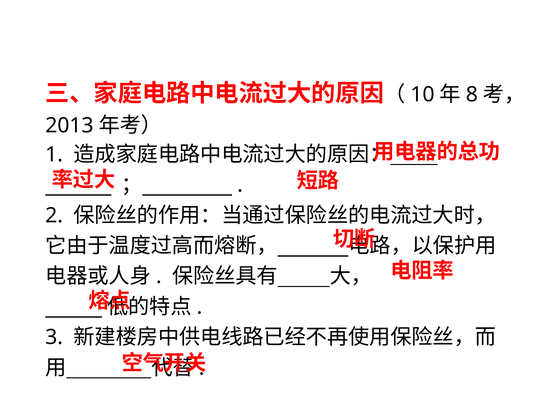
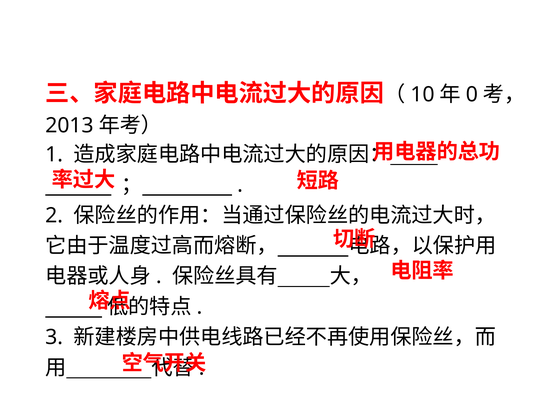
8: 8 -> 0
